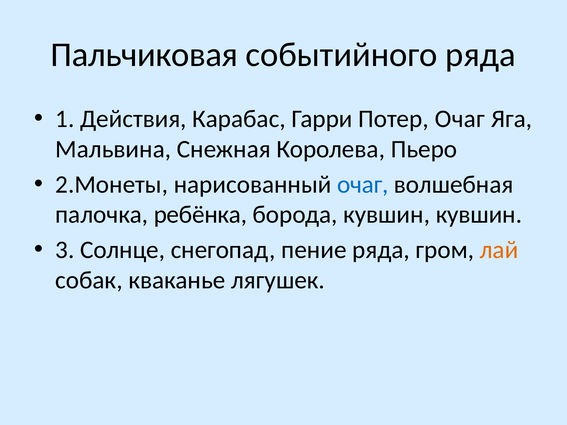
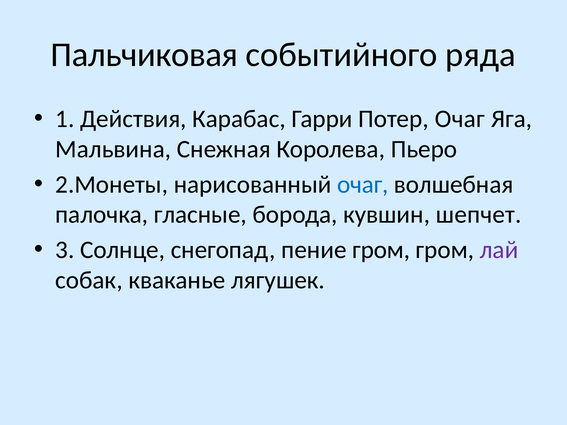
ребёнка: ребёнка -> гласные
кувшин кувшин: кувшин -> шепчет
пение ряда: ряда -> гром
лай colour: orange -> purple
